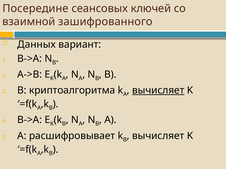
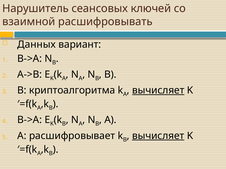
Посередине: Посередине -> Нарушитель
зашифрованного: зашифрованного -> расшифровывать
вычисляет at (158, 136) underline: none -> present
